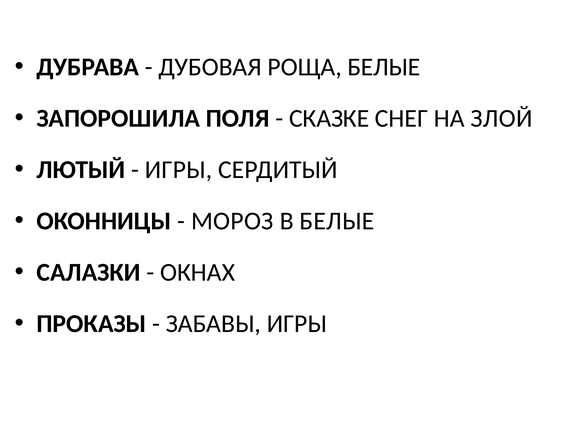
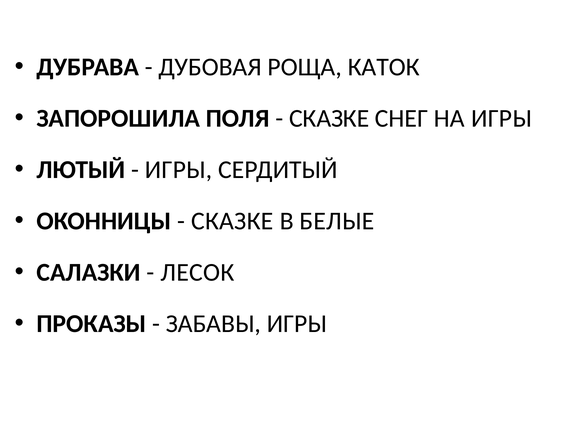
РОЩА БЕЛЫЕ: БЕЛЫЕ -> КАТОК
НА ЗЛОЙ: ЗЛОЙ -> ИГРЫ
МОРОЗ at (232, 221): МОРОЗ -> СКАЗКЕ
ОКНАХ: ОКНАХ -> ЛЕСОК
